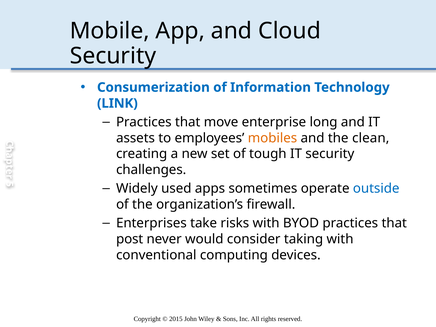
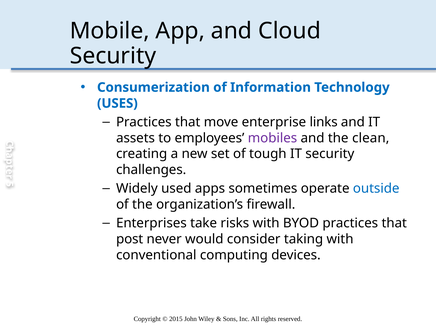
LINK: LINK -> USES
long: long -> links
mobiles colour: orange -> purple
